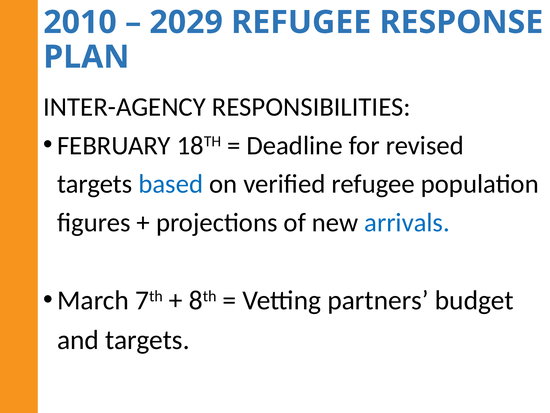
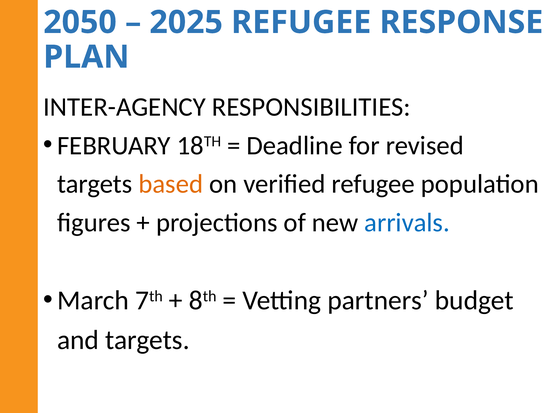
2010: 2010 -> 2050
2029: 2029 -> 2025
based colour: blue -> orange
